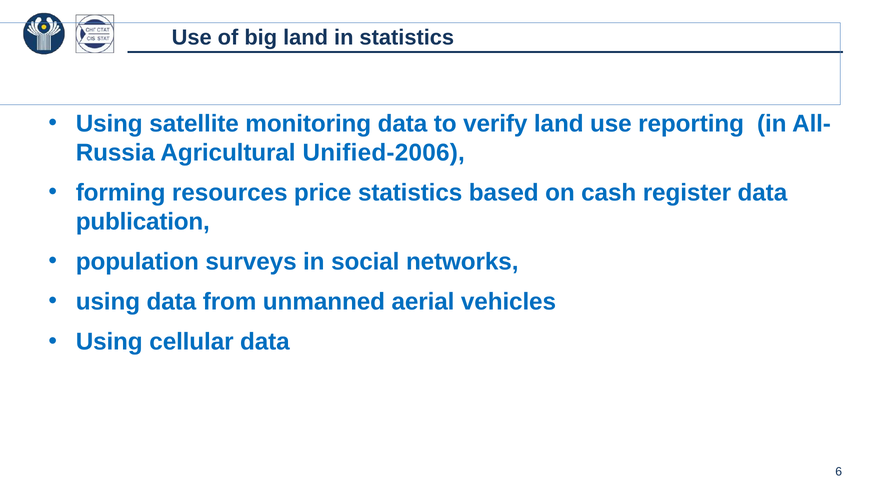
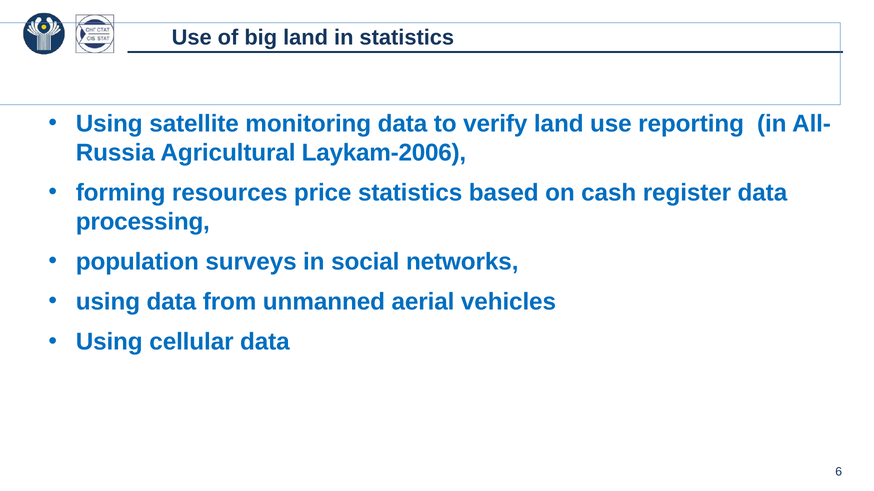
Unified-2006: Unified-2006 -> Laykam-2006
publication: publication -> processing
